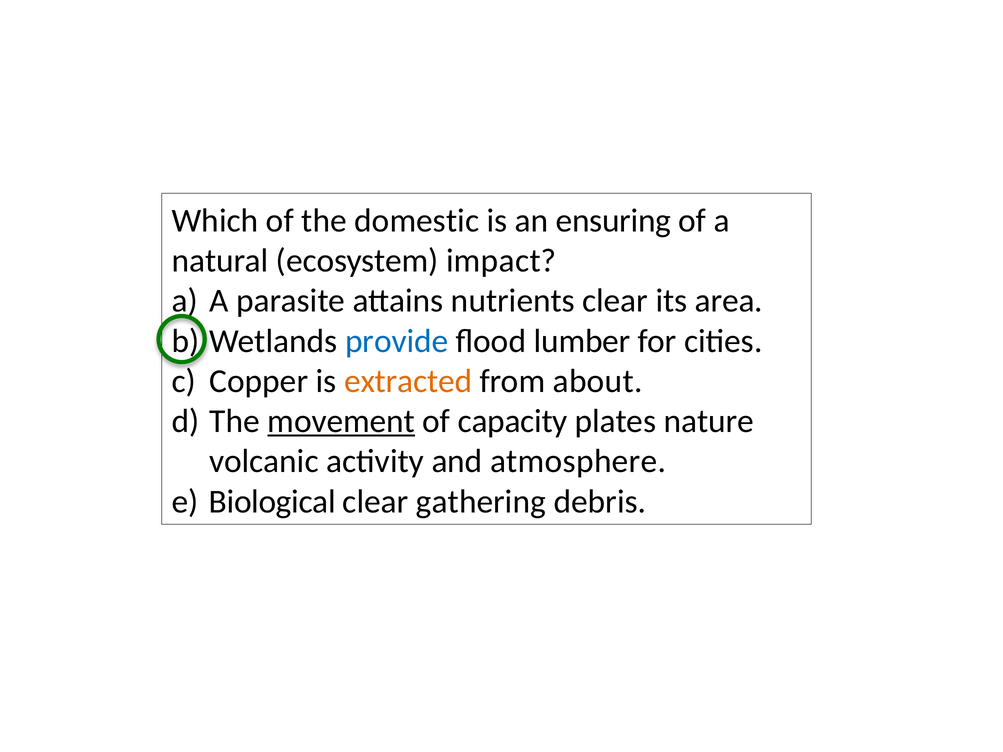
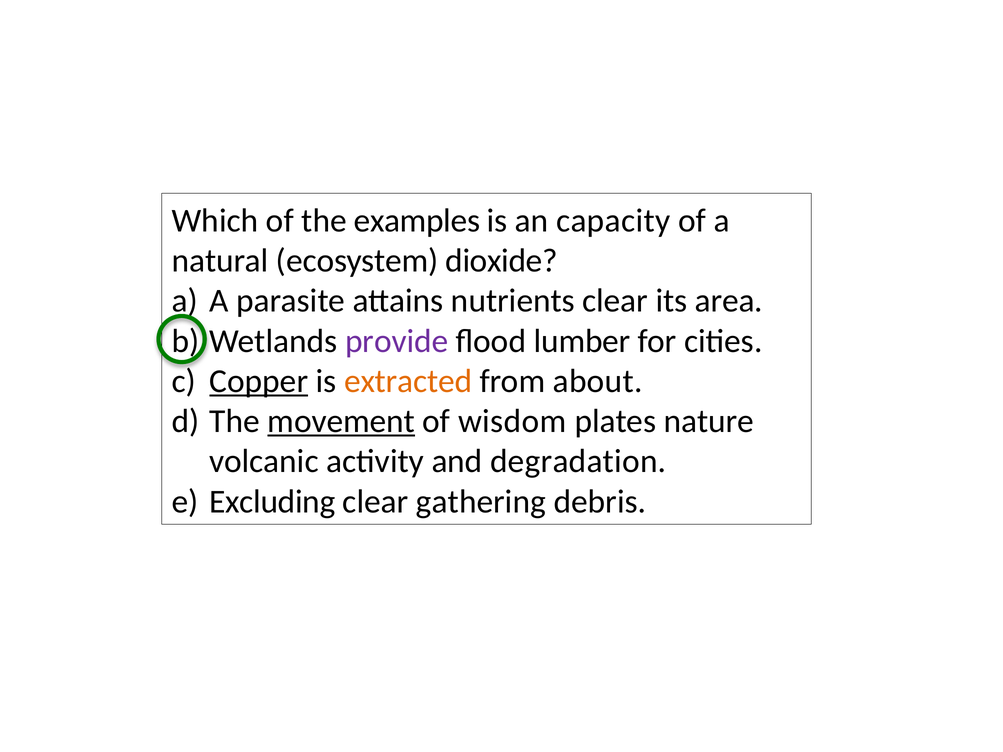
domestic: domestic -> examples
ensuring: ensuring -> capacity
impact: impact -> dioxide
provide colour: blue -> purple
Copper underline: none -> present
capacity: capacity -> wisdom
atmosphere: atmosphere -> degradation
Biological: Biological -> Excluding
